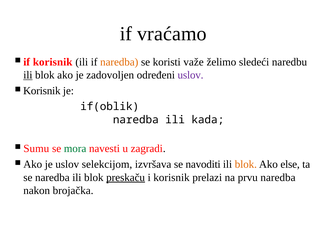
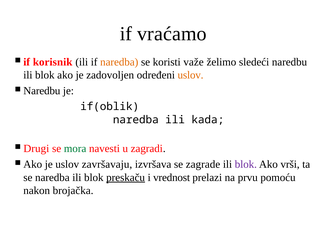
ili at (28, 75) underline: present -> none
uslov at (191, 75) colour: purple -> orange
Korisnik at (42, 91): Korisnik -> Naredbu
Sumu: Sumu -> Drugi
selekcijom: selekcijom -> završavaju
navoditi: navoditi -> zagrade
blok at (246, 165) colour: orange -> purple
else: else -> vrši
i korisnik: korisnik -> vrednost
prvu naredba: naredba -> pomoću
